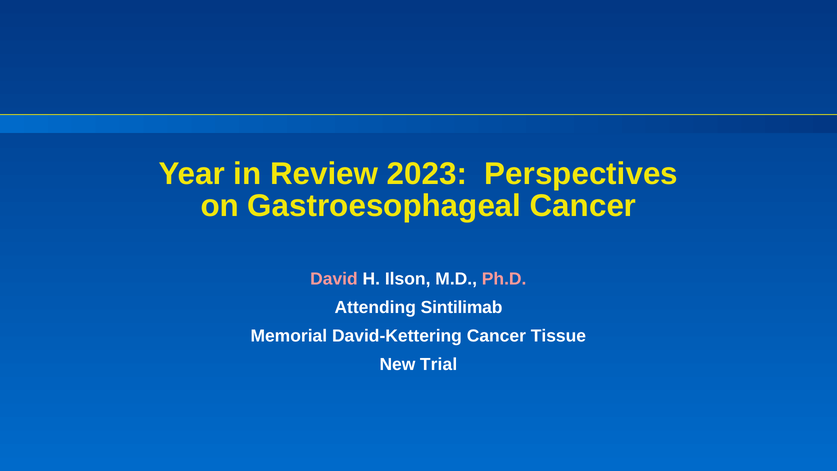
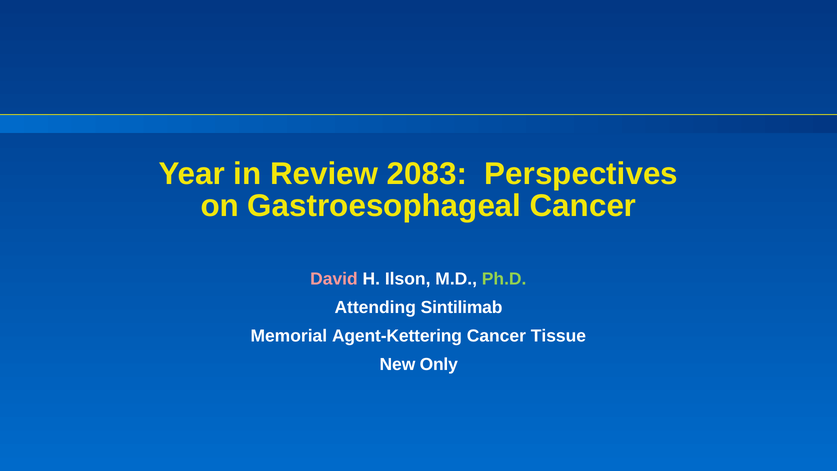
2023: 2023 -> 2083
Ph.D colour: pink -> light green
David-Kettering: David-Kettering -> Agent-Kettering
Trial: Trial -> Only
